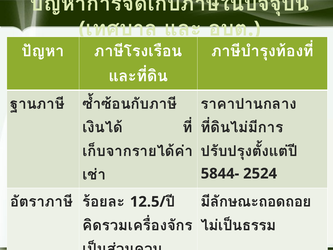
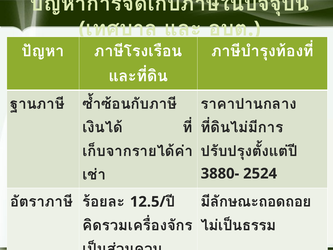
5844-: 5844- -> 3880-
